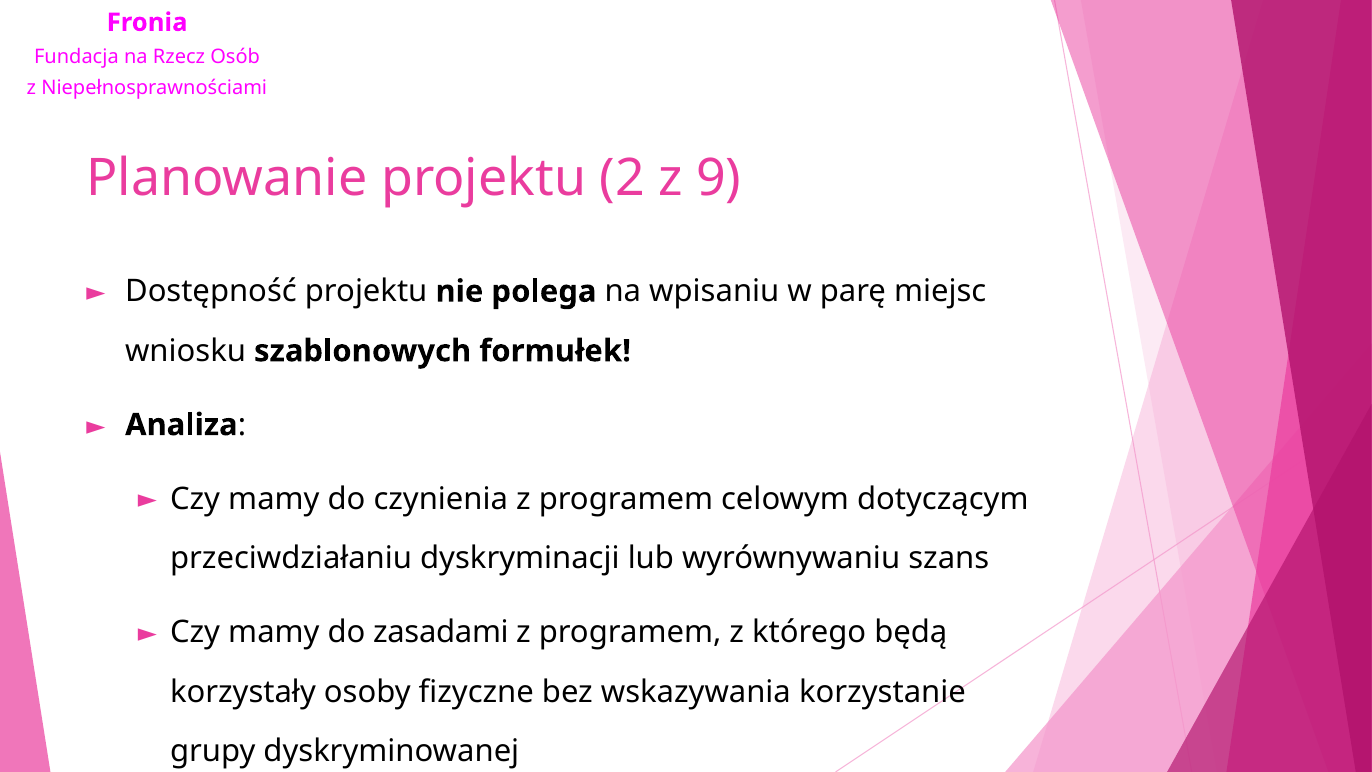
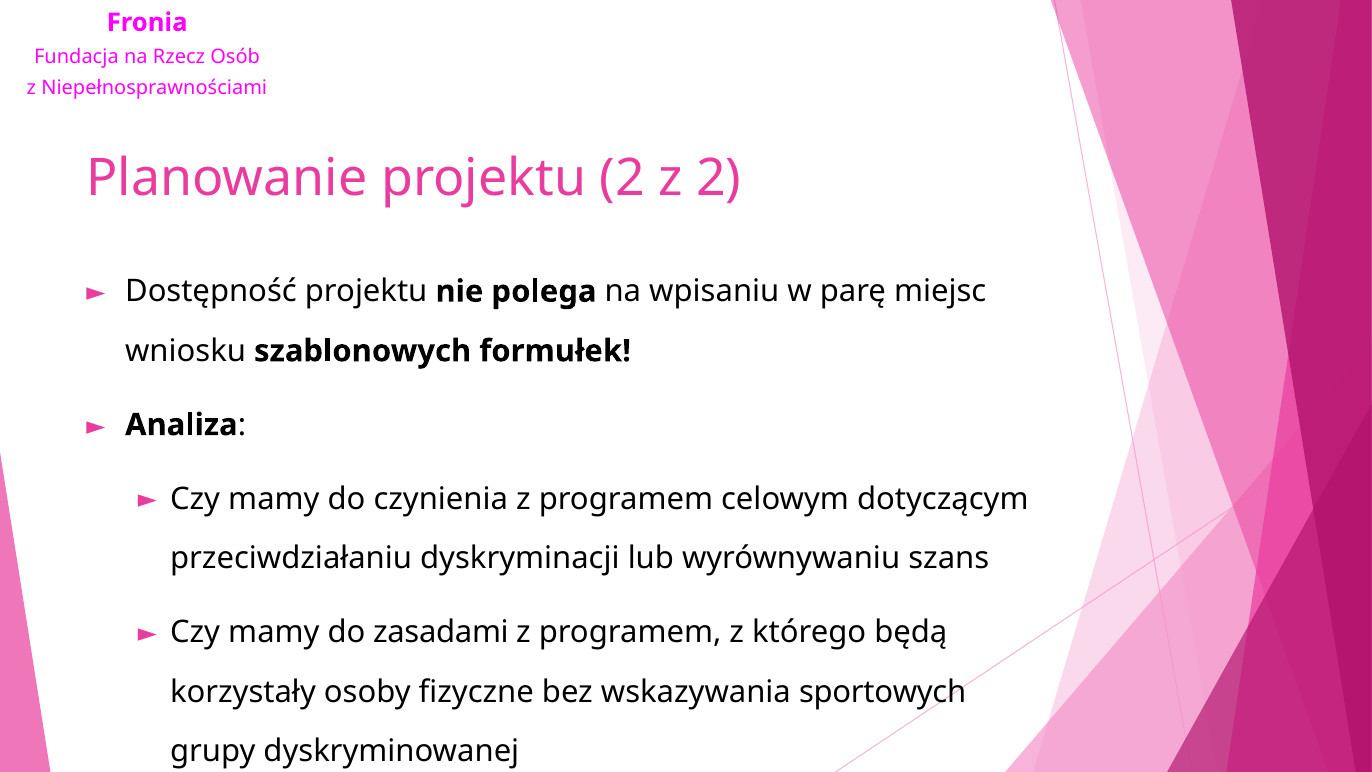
z 9: 9 -> 2
korzystanie: korzystanie -> sportowych
